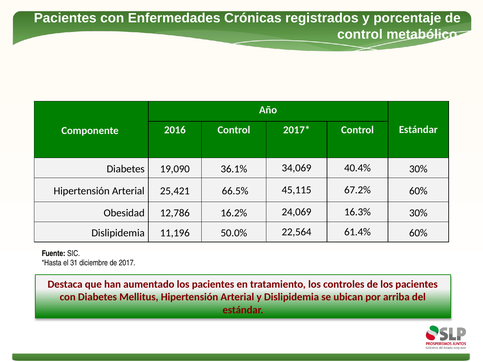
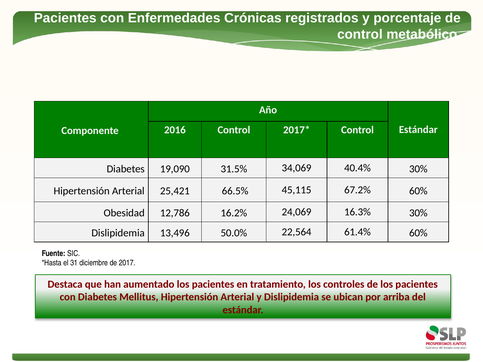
36.1%: 36.1% -> 31.5%
11,196: 11,196 -> 13,496
